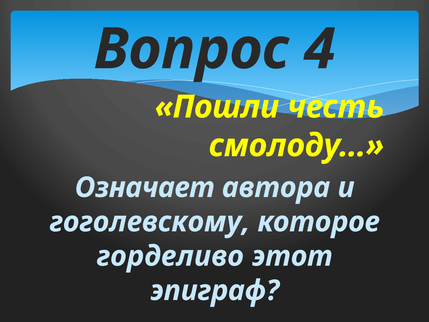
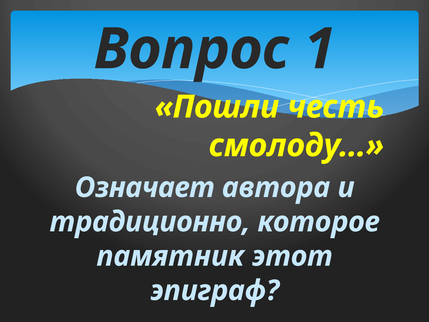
4: 4 -> 1
гоголевскому: гоголевскому -> традиционно
горделиво: горделиво -> памятник
